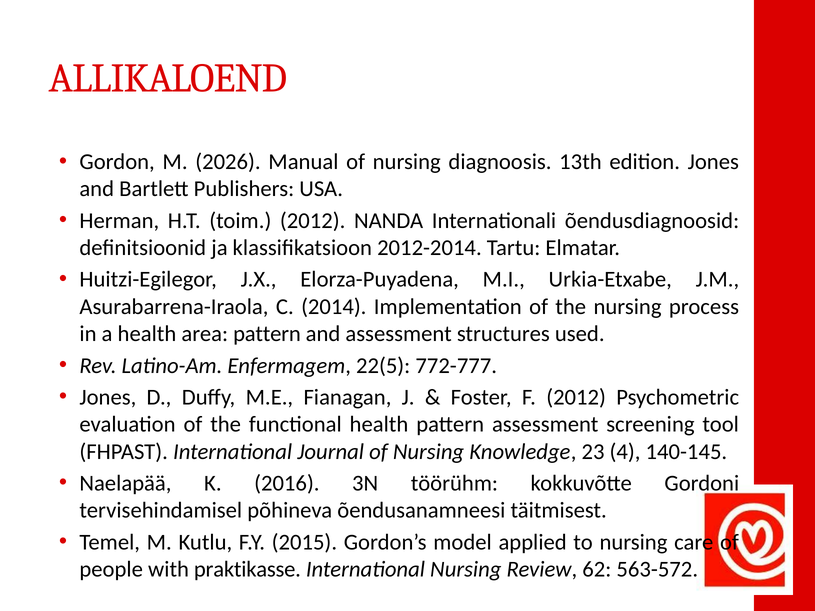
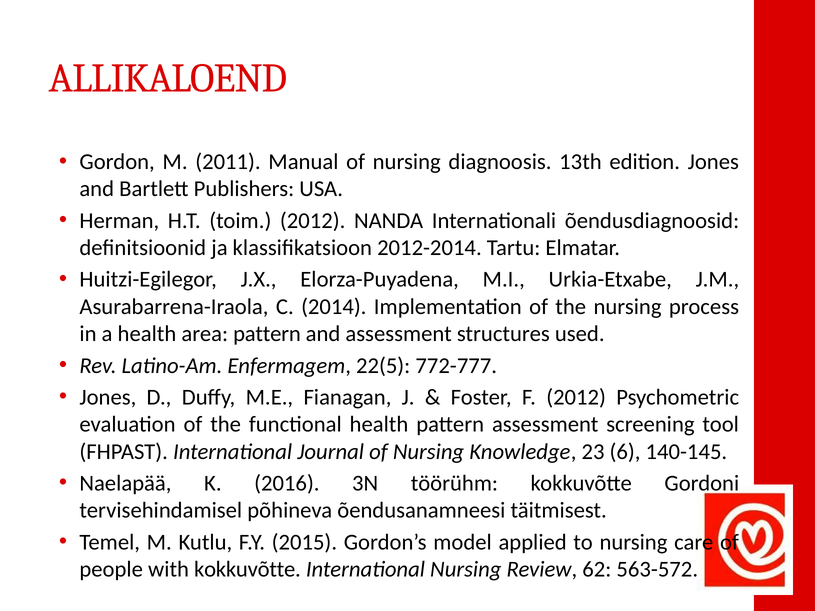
2026: 2026 -> 2011
4: 4 -> 6
with praktikasse: praktikasse -> kokkuvõtte
